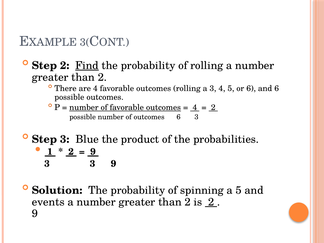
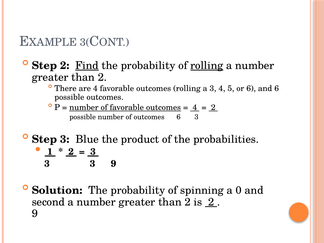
rolling at (207, 66) underline: none -> present
9 at (93, 152): 9 -> 3
a 5: 5 -> 0
events: events -> second
